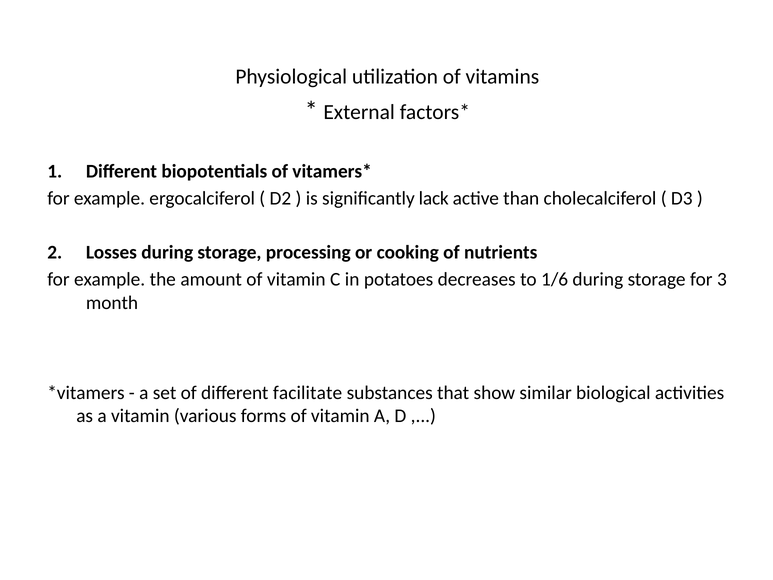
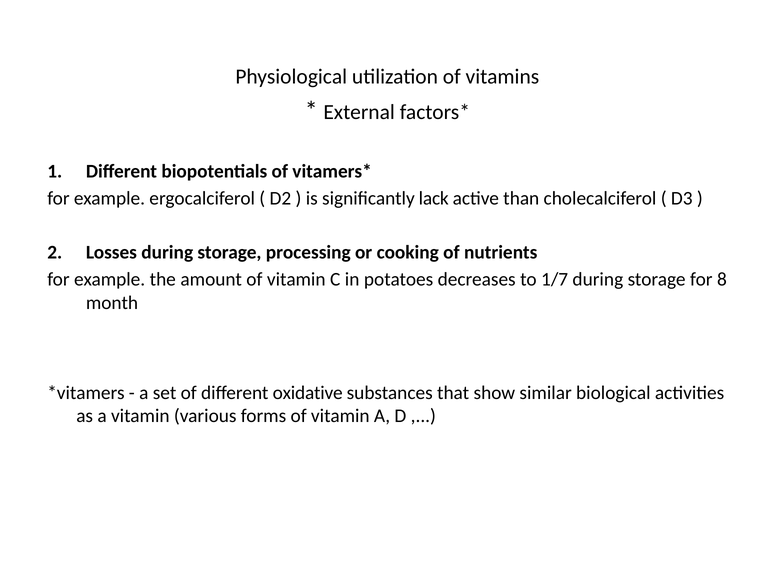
1/6: 1/6 -> 1/7
3: 3 -> 8
facilitate: facilitate -> oxidative
